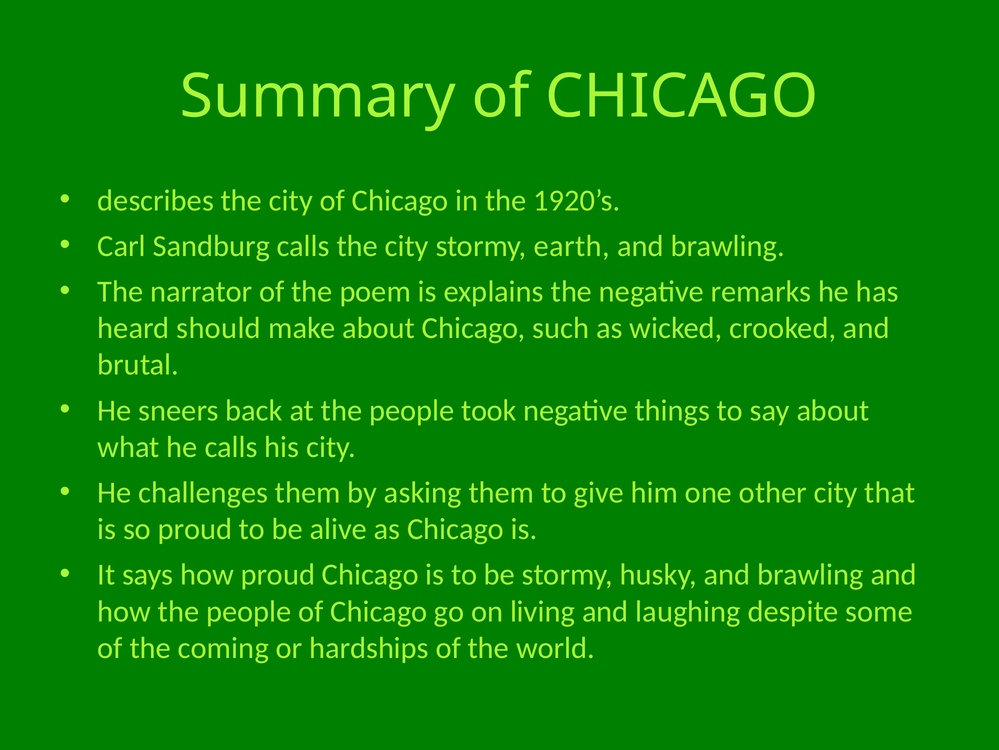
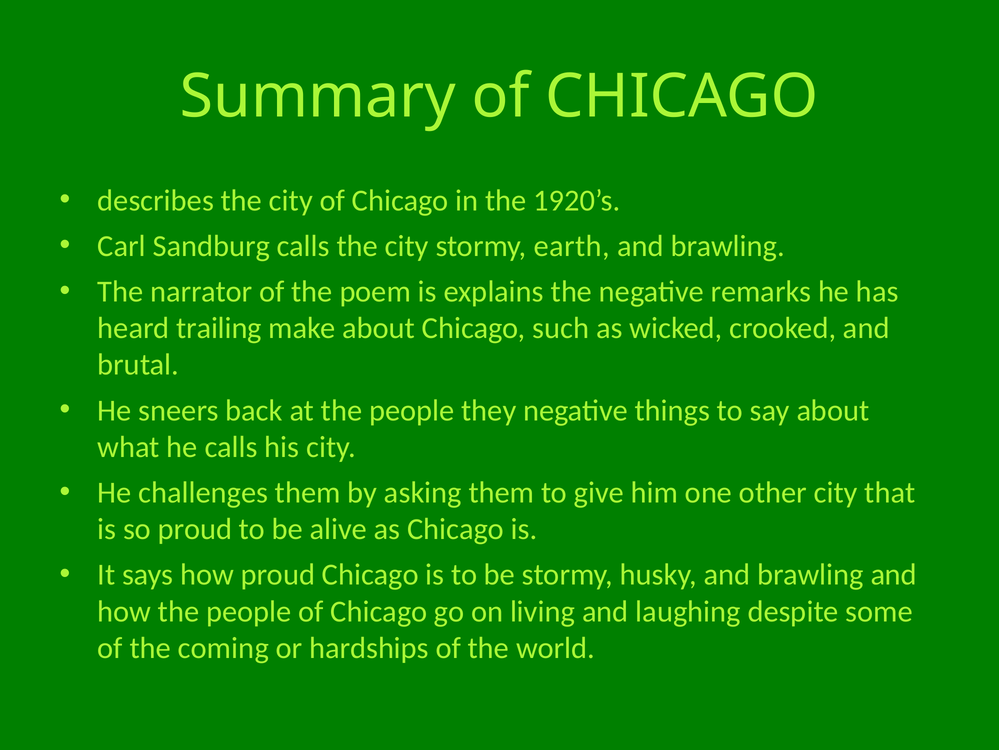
should: should -> trailing
took: took -> they
